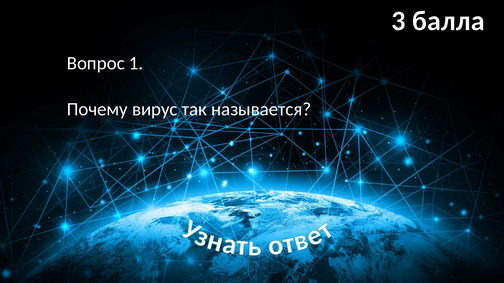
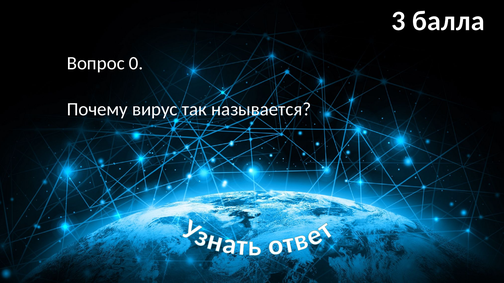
1: 1 -> 0
